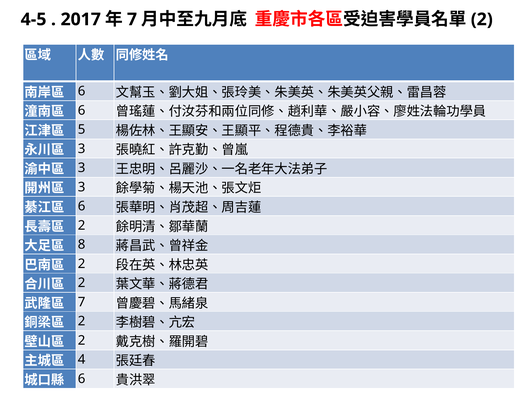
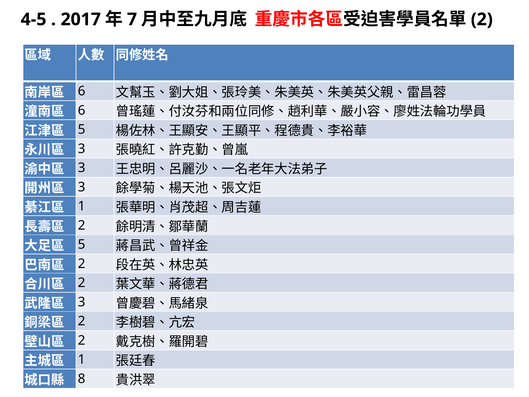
6 at (82, 206): 6 -> 1
8 at (82, 244): 8 -> 5
7 at (82, 302): 7 -> 3
4 at (82, 359): 4 -> 1
6 at (82, 379): 6 -> 8
